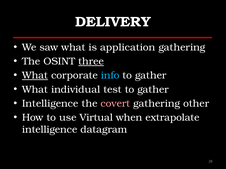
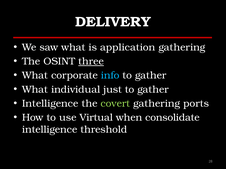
What at (35, 76) underline: present -> none
test: test -> just
covert colour: pink -> light green
other: other -> ports
extrapolate: extrapolate -> consolidate
datagram: datagram -> threshold
